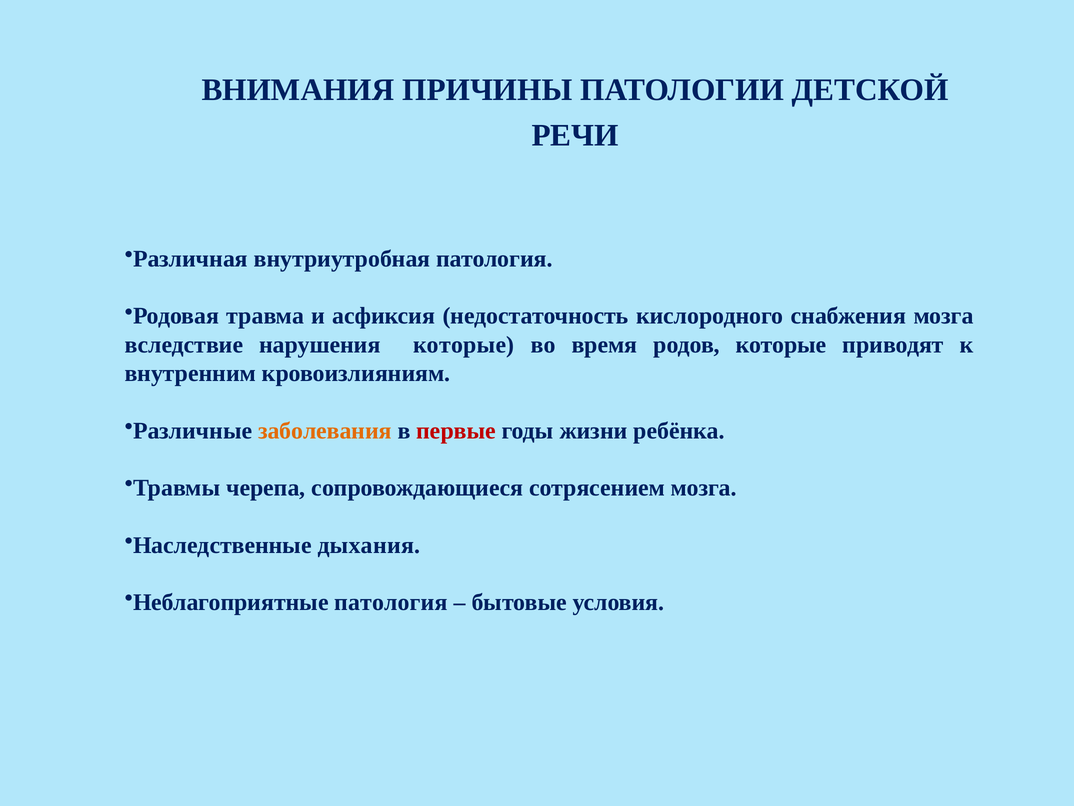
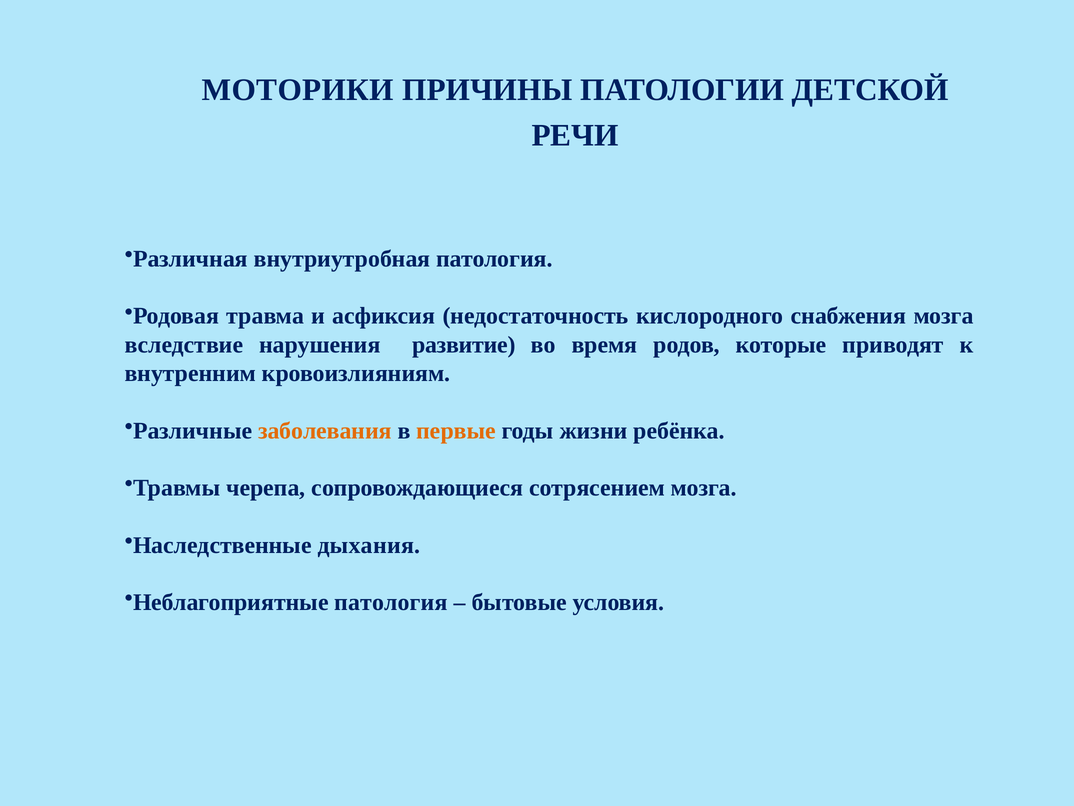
ВНИМАНИЯ: ВНИМАНИЯ -> МОТОРИКИ
нарушения которые: которые -> развитие
первые colour: red -> orange
